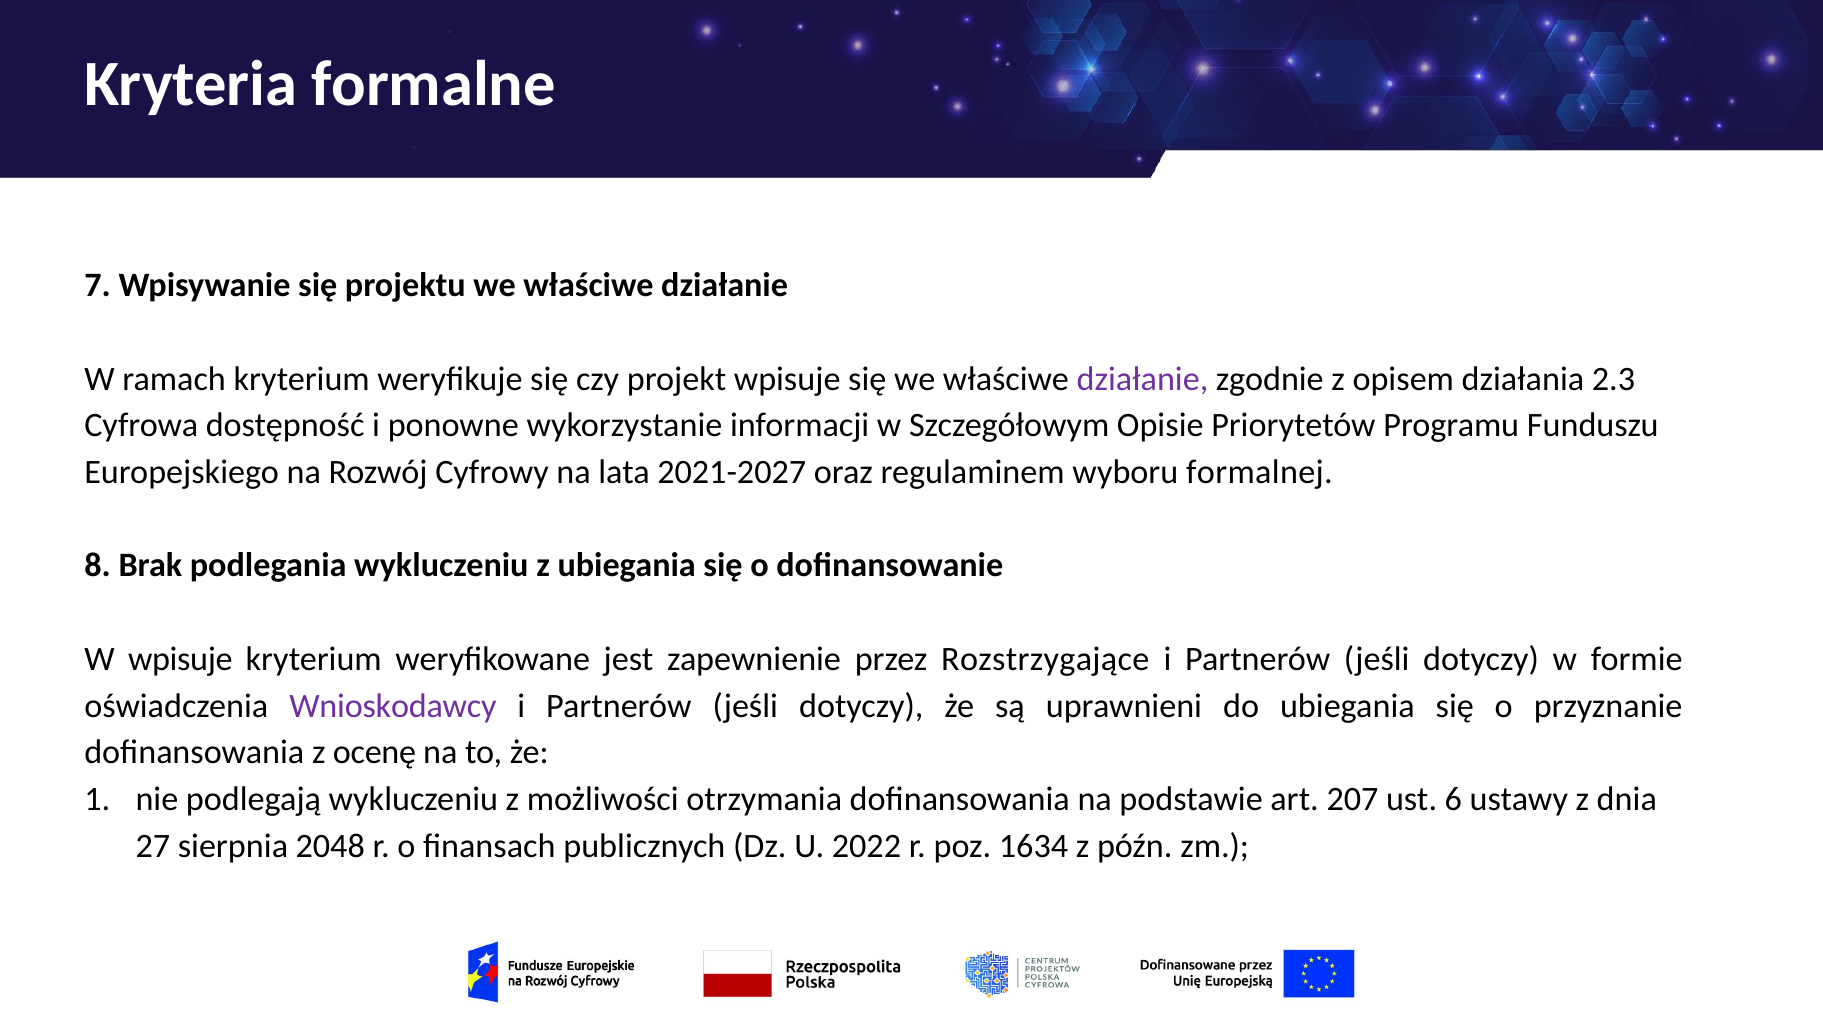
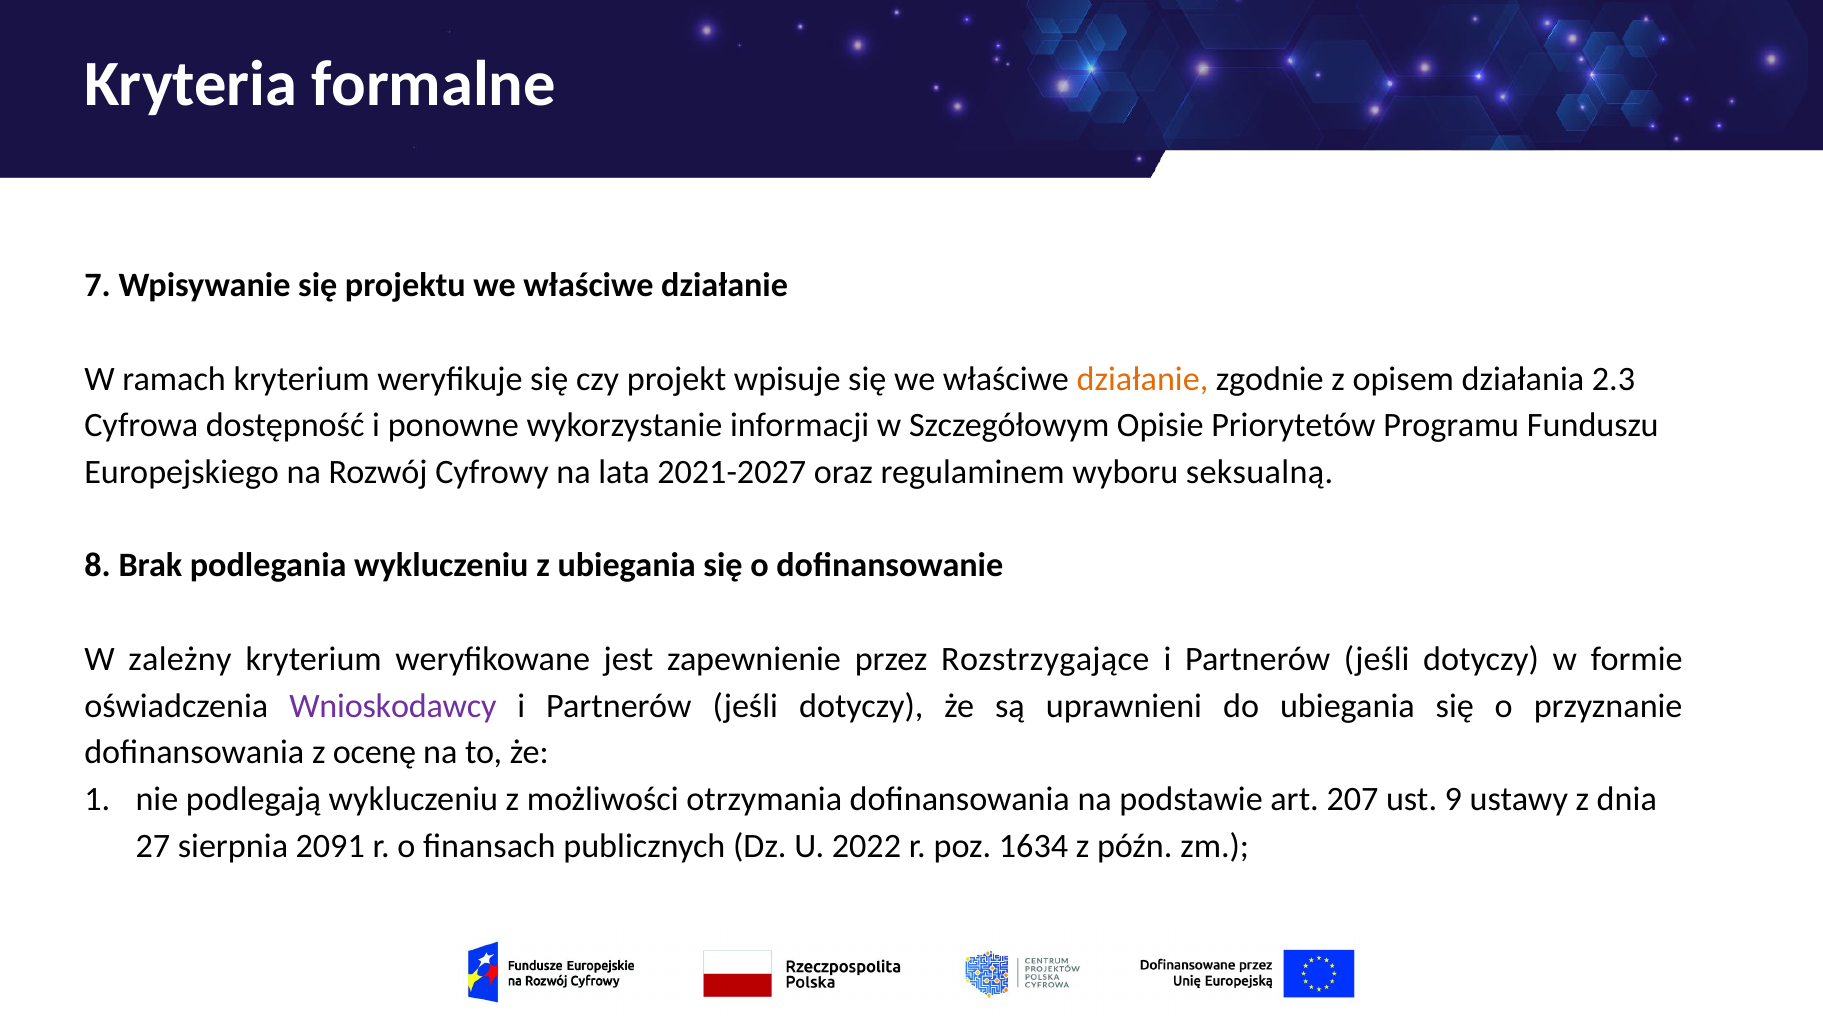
działanie at (1142, 379) colour: purple -> orange
formalnej: formalnej -> seksualną
W wpisuje: wpisuje -> zależny
6: 6 -> 9
2048: 2048 -> 2091
